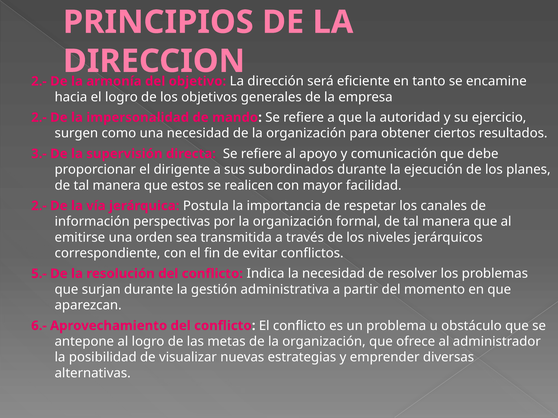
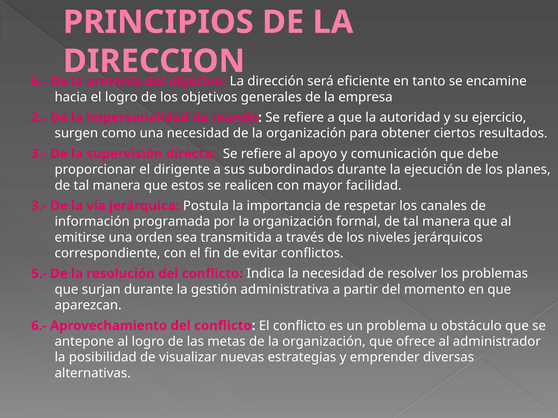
2.- at (39, 81): 2.- -> 6.-
2.- at (39, 206): 2.- -> 3.-
perspectivas: perspectivas -> programada
